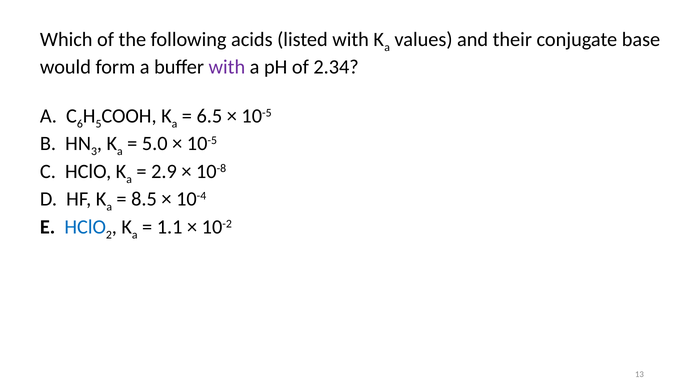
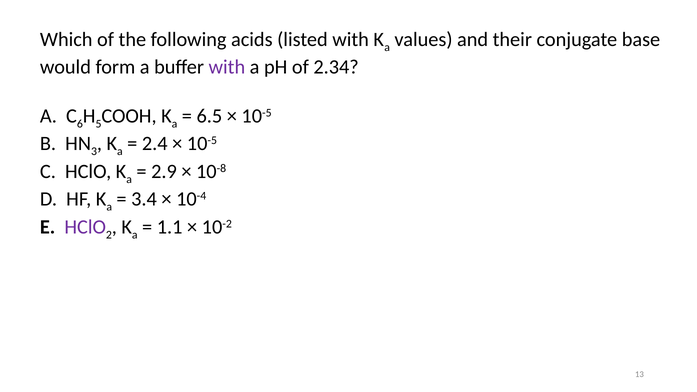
5.0: 5.0 -> 2.4
8.5: 8.5 -> 3.4
HClO at (85, 227) colour: blue -> purple
